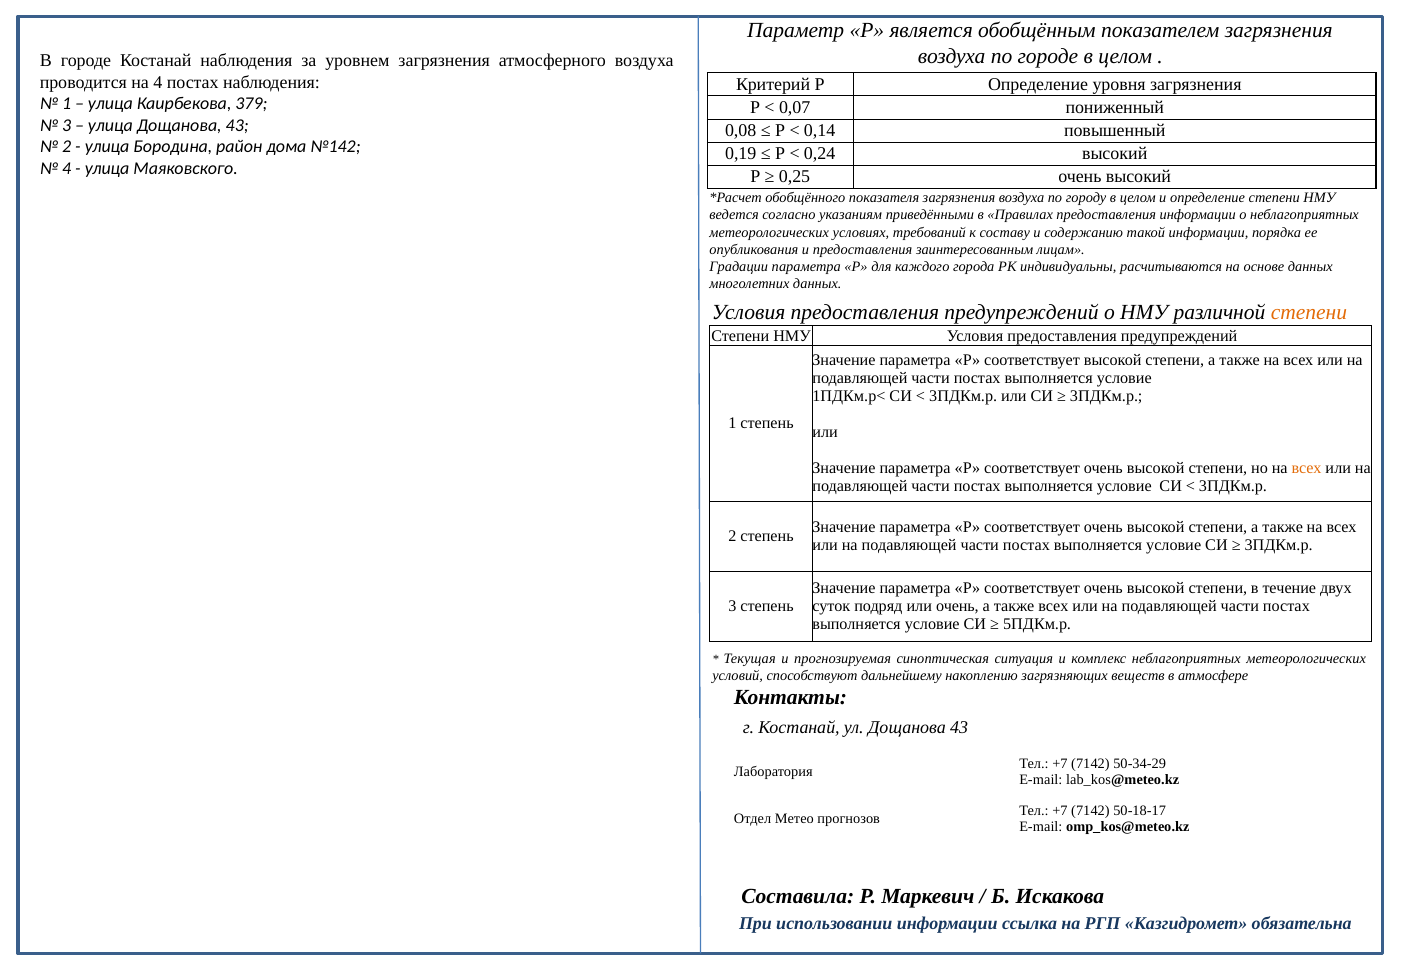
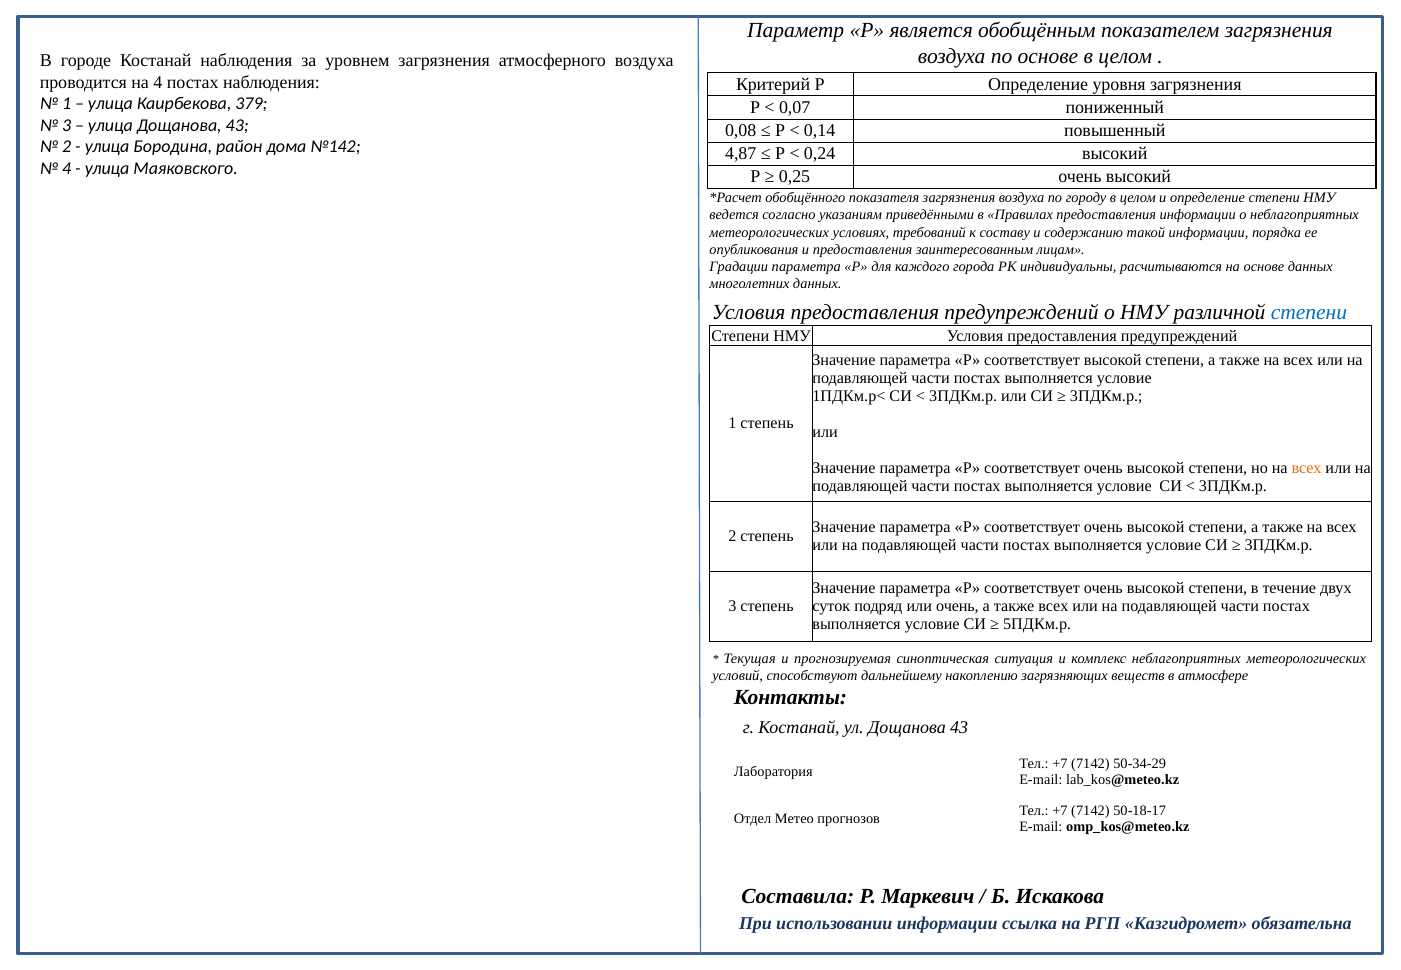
по городе: городе -> основе
0,19: 0,19 -> 4,87
степени at (1309, 313) colour: orange -> blue
